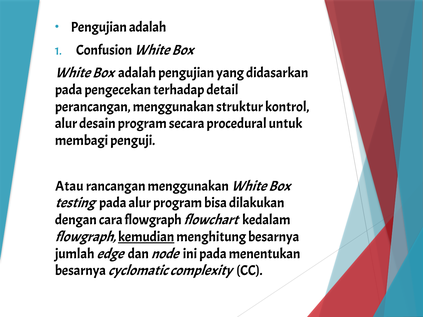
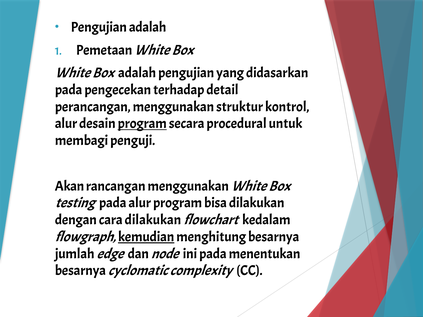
Confusion: Confusion -> Pemetaan
program at (142, 124) underline: none -> present
Atau: Atau -> Akan
cara flowgraph: flowgraph -> dilakukan
